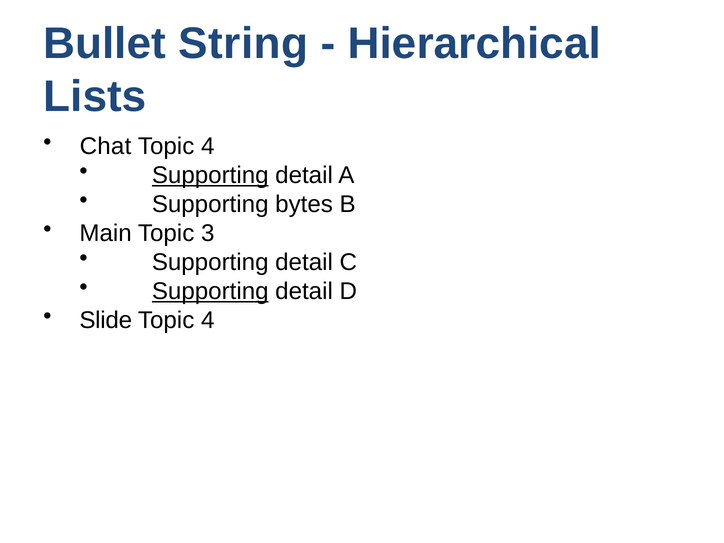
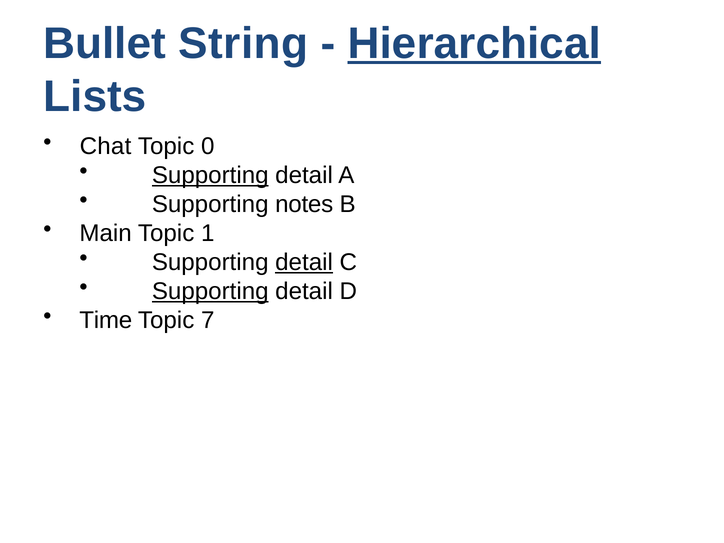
Hierarchical underline: none -> present
4 at (208, 146): 4 -> 0
bytes: bytes -> notes
3: 3 -> 1
detail at (304, 262) underline: none -> present
Slide: Slide -> Time
4 at (208, 320): 4 -> 7
